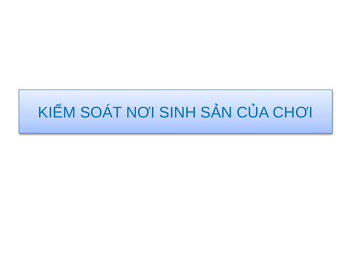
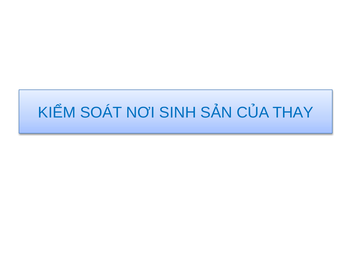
CHƠI: CHƠI -> THAY
